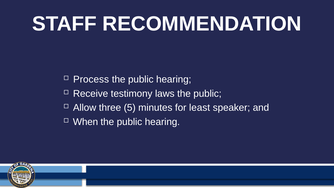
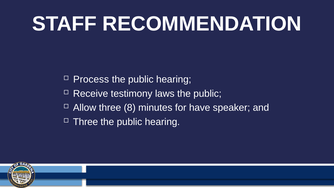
5: 5 -> 8
least: least -> have
When at (85, 122): When -> Three
